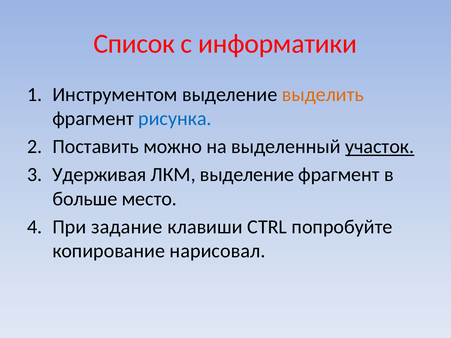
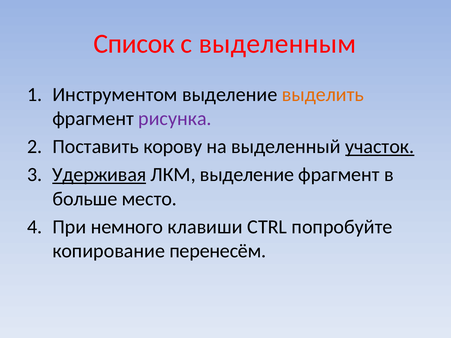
информатики: информатики -> выделенным
рисунка colour: blue -> purple
можно: можно -> корову
Удерживая underline: none -> present
задание: задание -> немного
нарисовал: нарисовал -> перенесём
